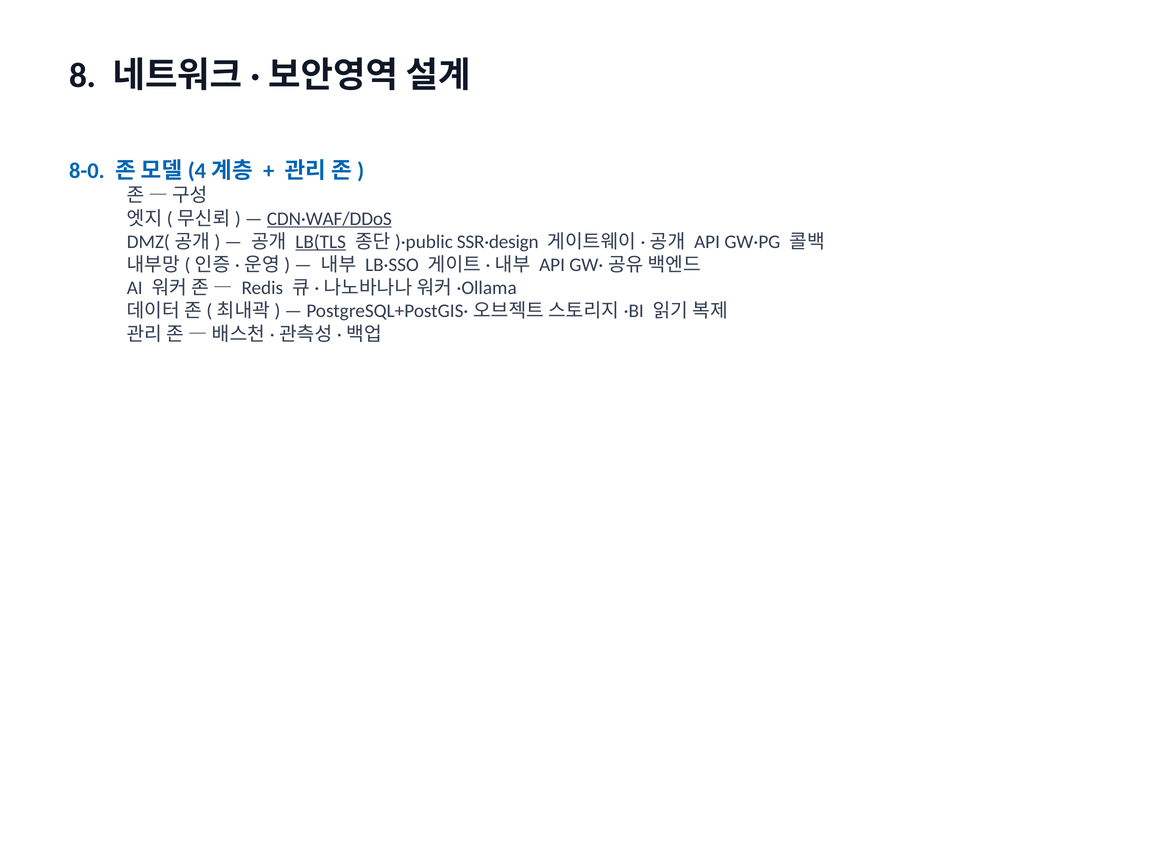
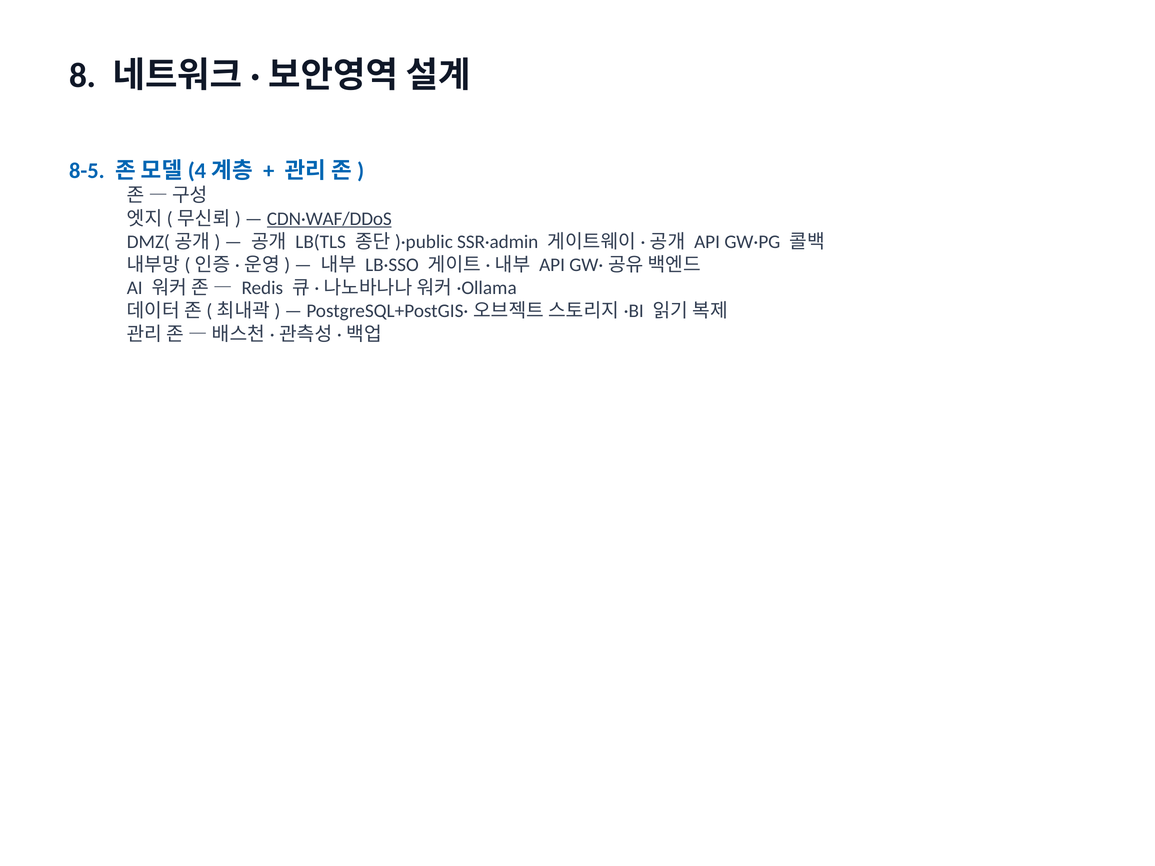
8-0: 8-0 -> 8-5
LB(TLS underline: present -> none
SSR·design: SSR·design -> SSR·admin
